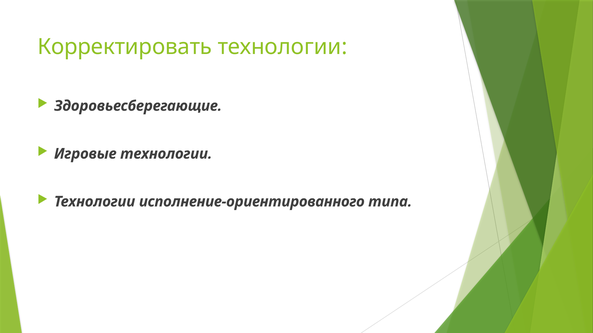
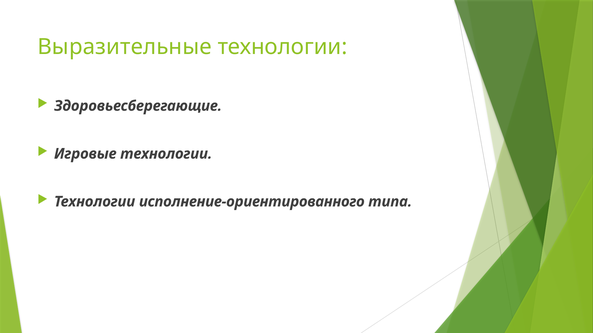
Корректировать: Корректировать -> Выразительные
